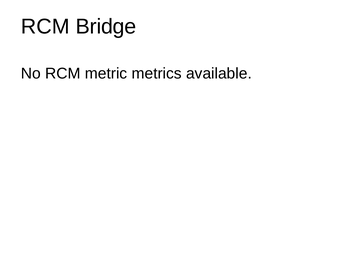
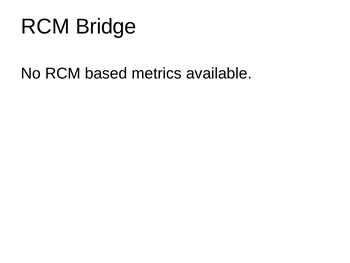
metric: metric -> based
